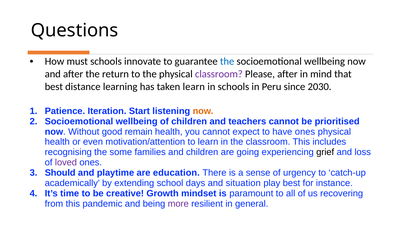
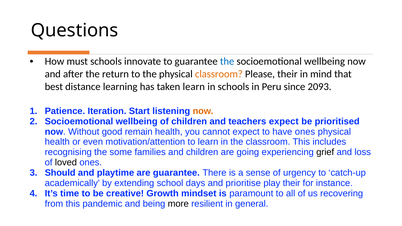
classroom at (219, 74) colour: purple -> orange
Please after: after -> their
2030: 2030 -> 2093
teachers cannot: cannot -> expect
loved colour: purple -> black
are education: education -> guarantee
situation: situation -> prioritise
play best: best -> their
more colour: purple -> black
